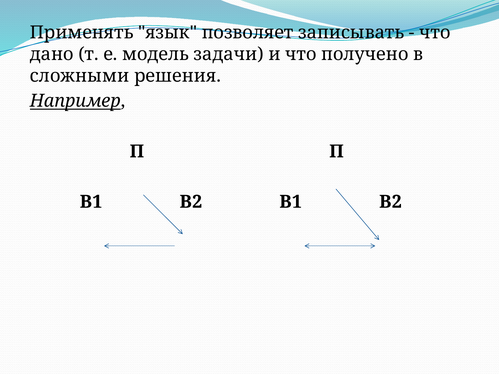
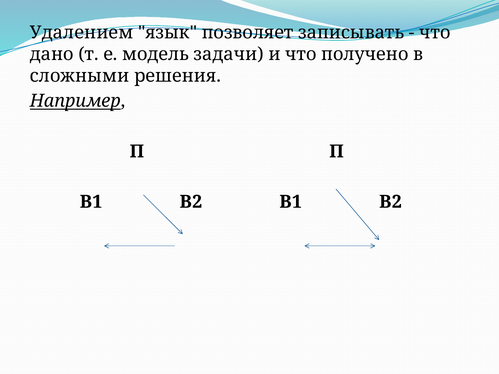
Применять: Применять -> Удалением
